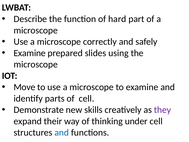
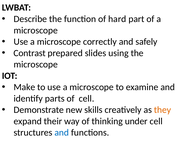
Examine at (30, 53): Examine -> Contrast
Move: Move -> Make
they colour: purple -> orange
